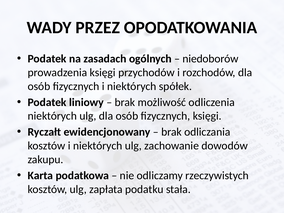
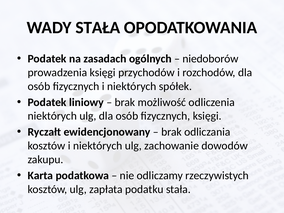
WADY PRZEZ: PRZEZ -> STAŁA
